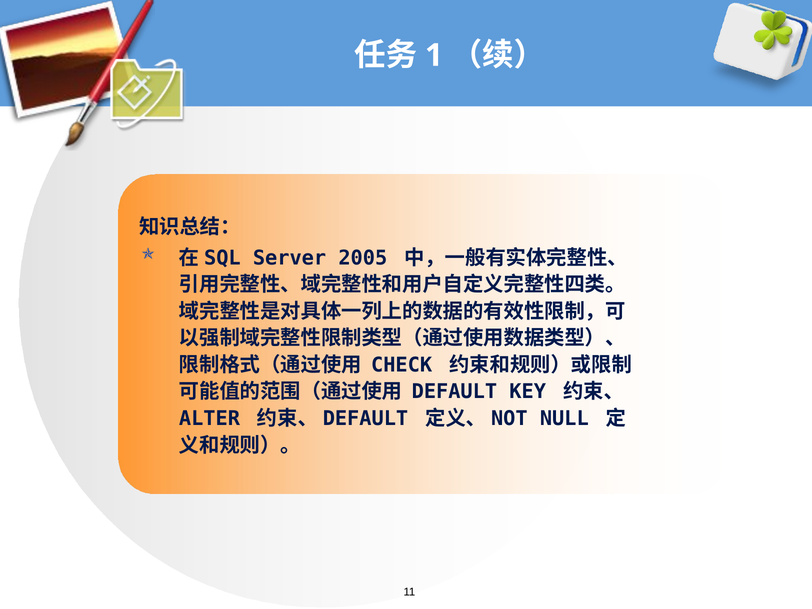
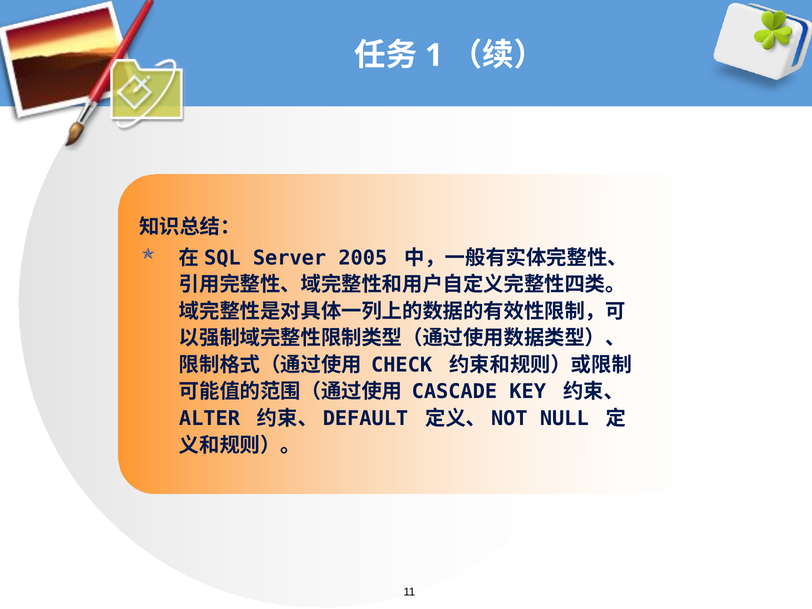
DEFAULT: DEFAULT -> CASCADE
